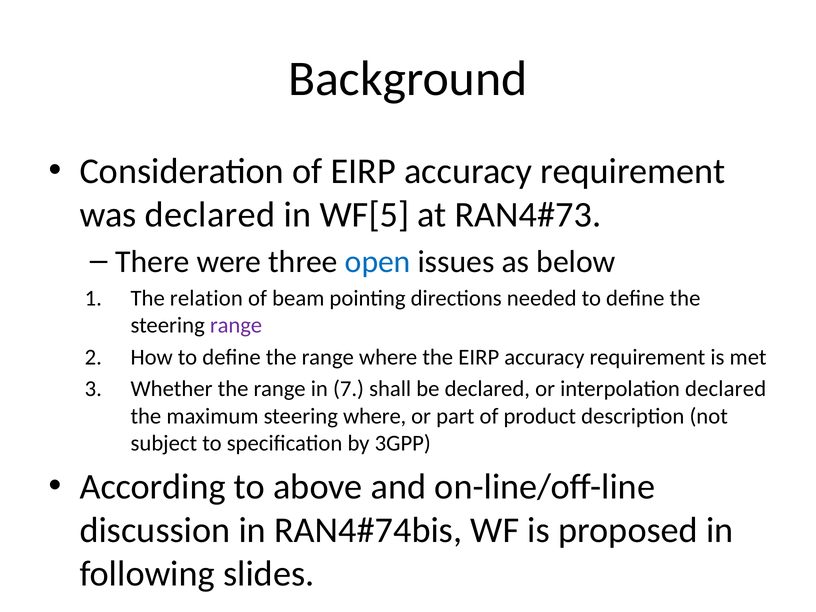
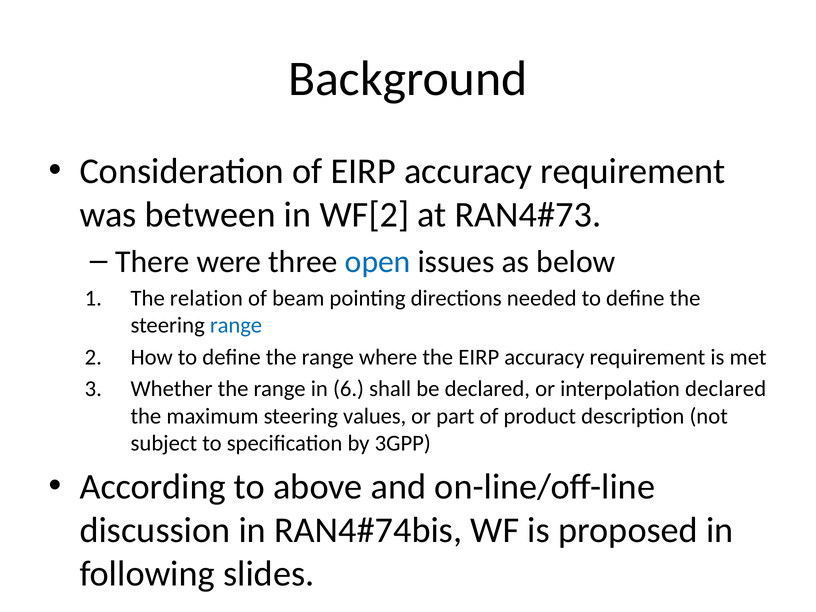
was declared: declared -> between
WF[5: WF[5 -> WF[2
range at (236, 325) colour: purple -> blue
7: 7 -> 6
steering where: where -> values
